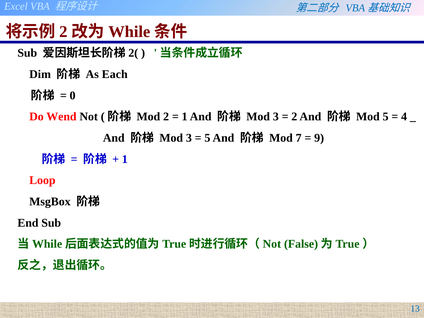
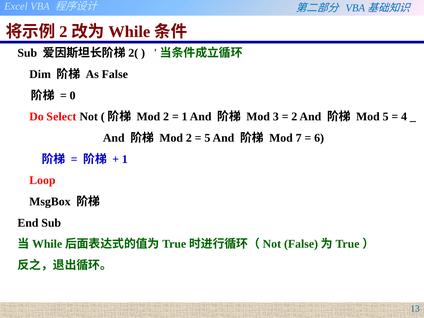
Each: Each -> False
Wend: Wend -> Select
3 at (189, 138): 3 -> 2
9: 9 -> 6
